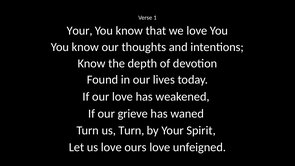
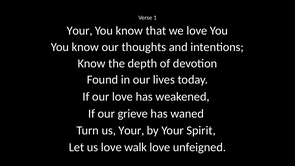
us Turn: Turn -> Your
ours: ours -> walk
